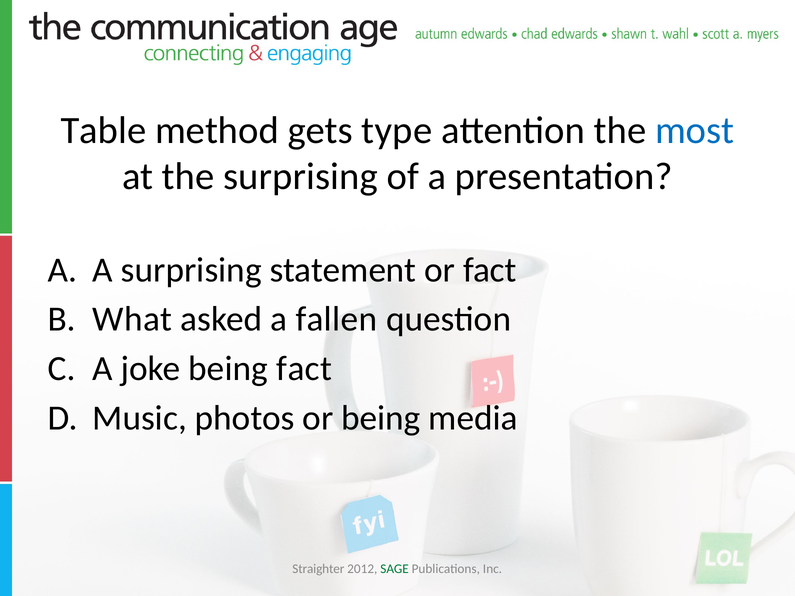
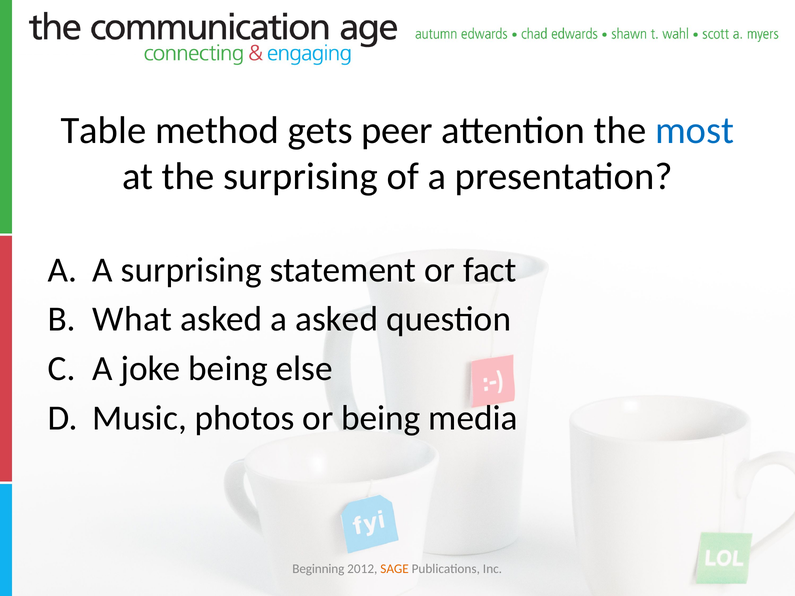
type: type -> peer
a fallen: fallen -> asked
being fact: fact -> else
Straighter: Straighter -> Beginning
SAGE colour: green -> orange
